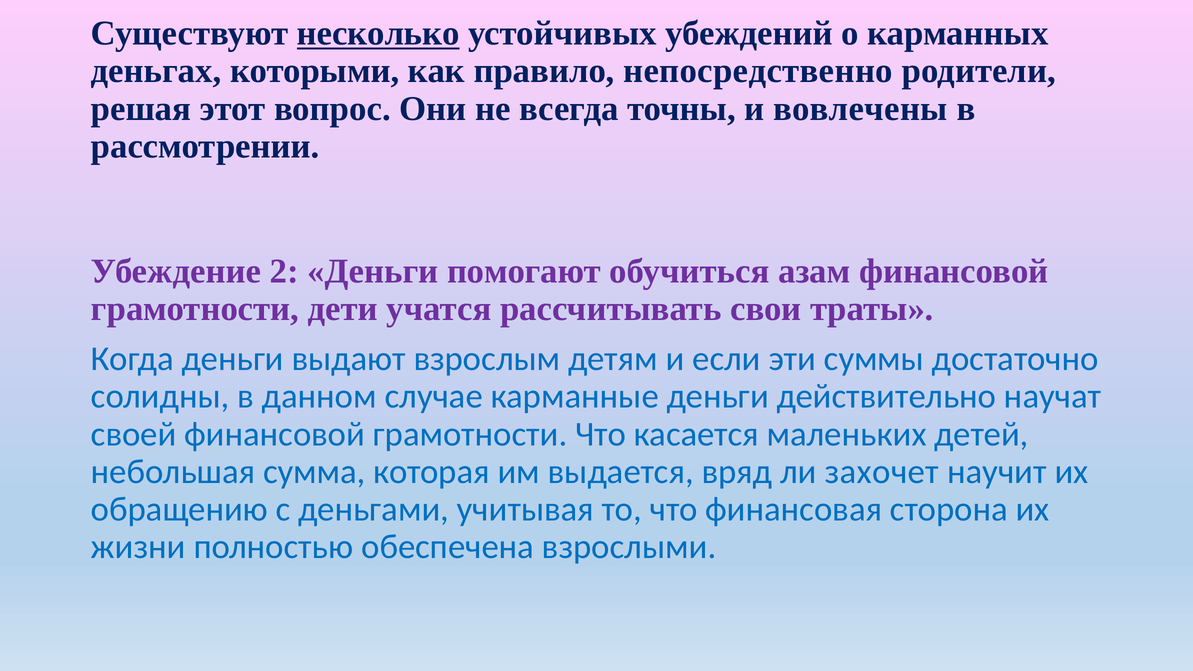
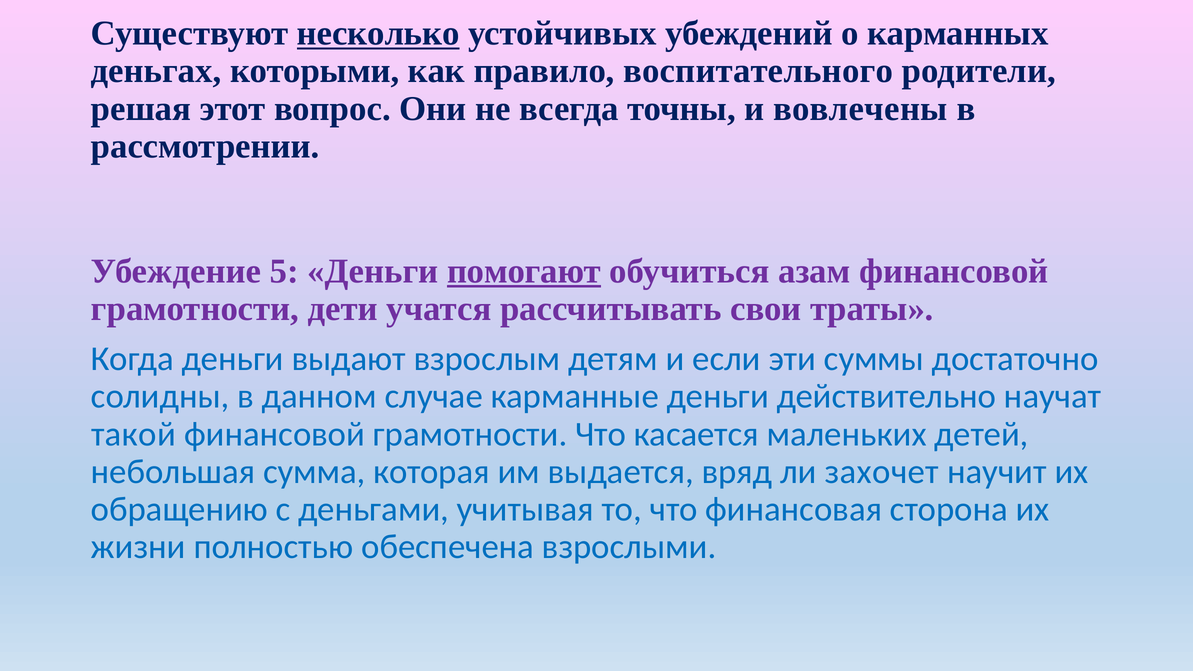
непосредственно: непосредственно -> воспитательного
2: 2 -> 5
помогают underline: none -> present
своей: своей -> такой
